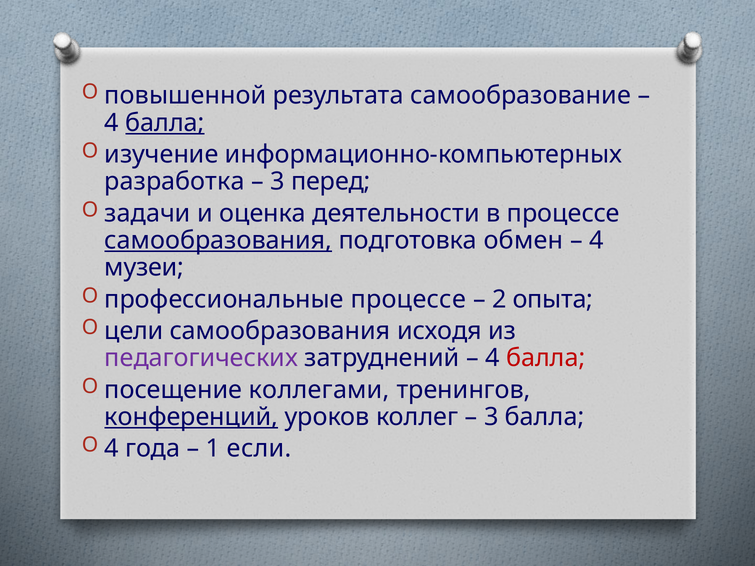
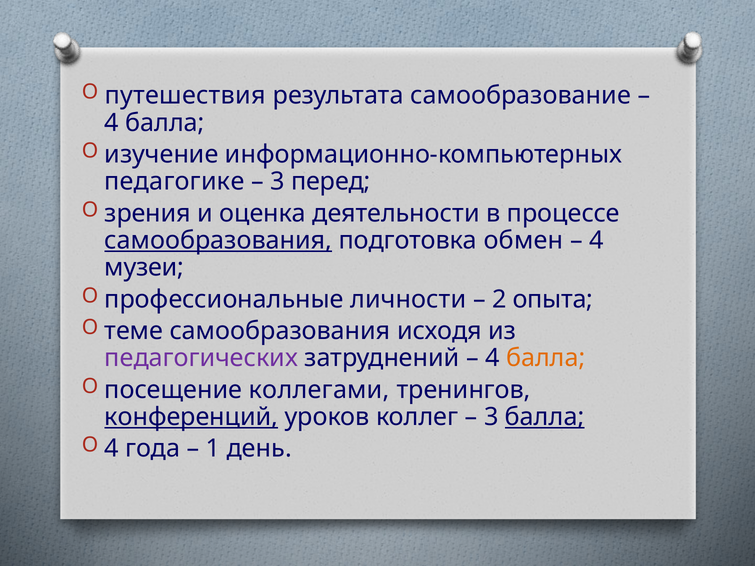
повышенной: повышенной -> путешествия
балла at (165, 123) underline: present -> none
разработка: разработка -> педагогике
задачи: задачи -> зрения
профессиональные процессе: процессе -> личности
цели: цели -> теме
балла at (546, 358) colour: red -> orange
балла at (545, 417) underline: none -> present
если: если -> день
